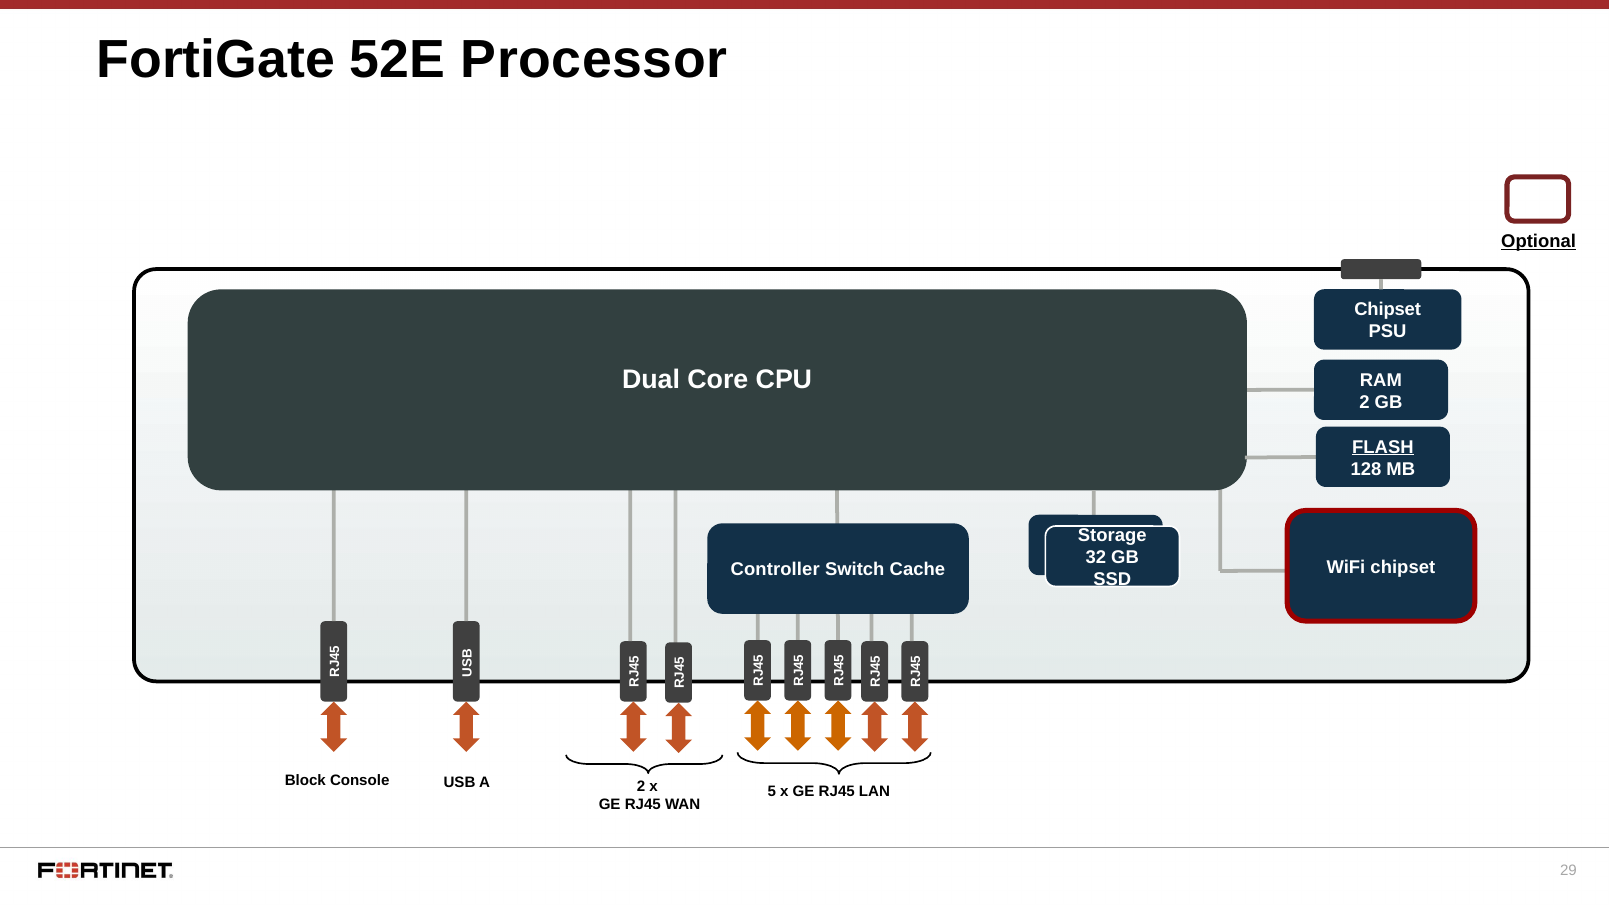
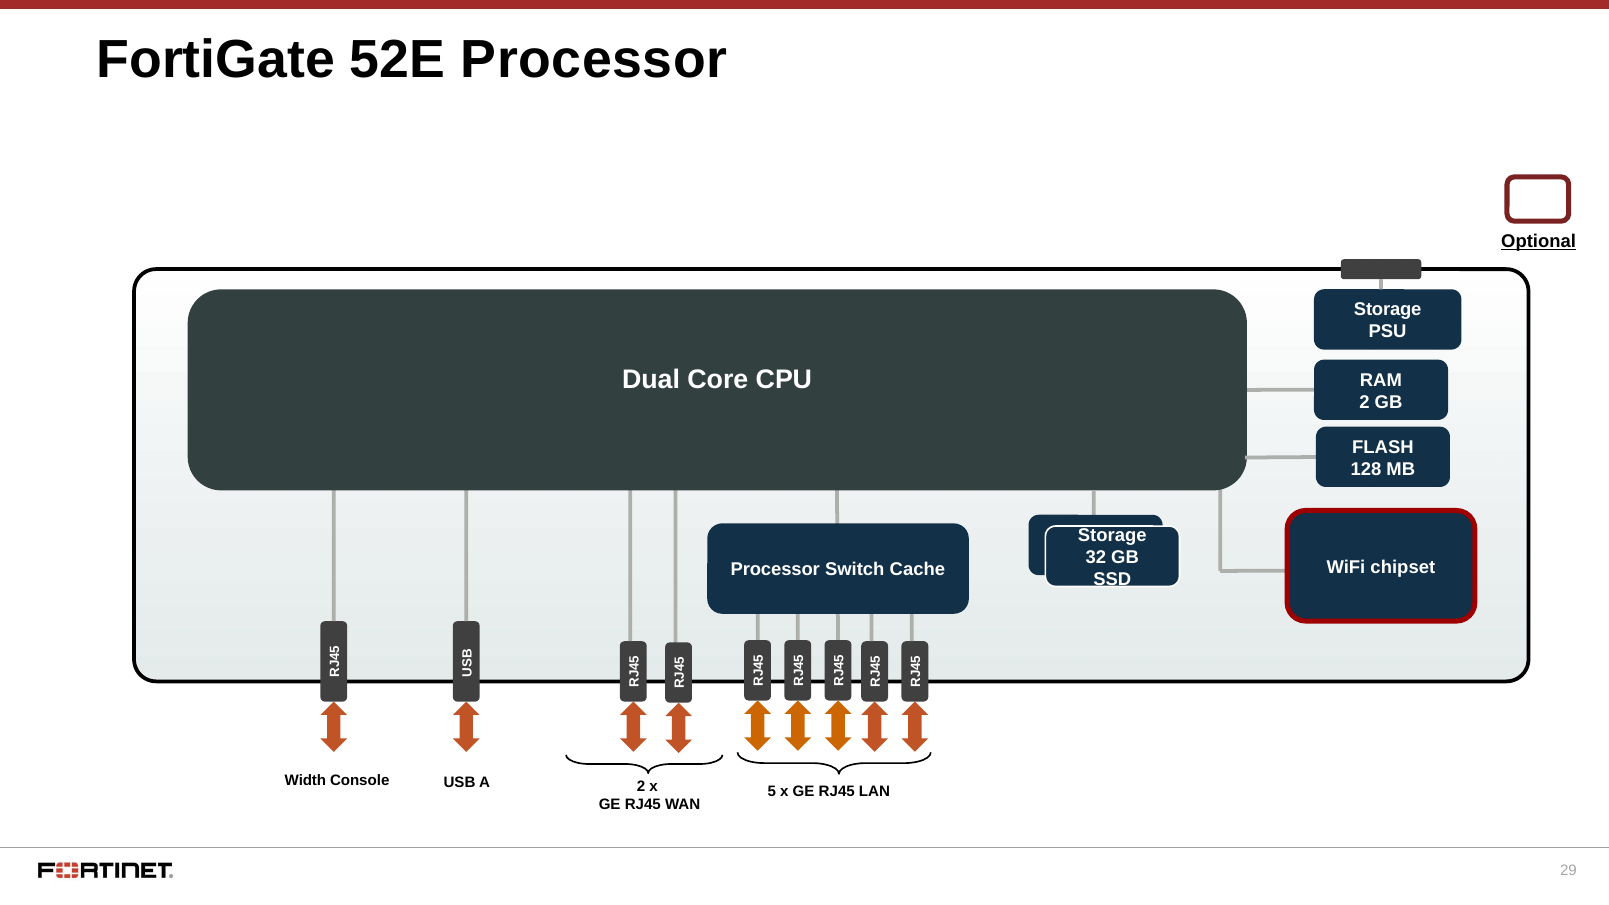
Chipset at (1388, 310): Chipset -> Storage
FLASH underline: present -> none
Controller at (775, 570): Controller -> Processor
Block: Block -> Width
